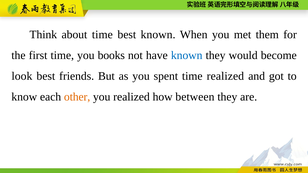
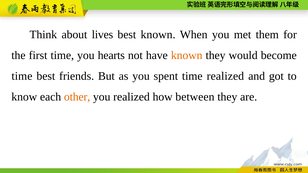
about time: time -> lives
books: books -> hearts
known at (187, 55) colour: blue -> orange
look at (22, 76): look -> time
